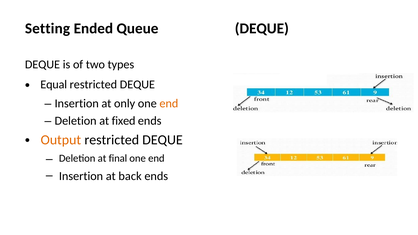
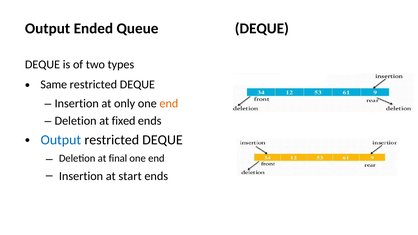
Setting at (47, 29): Setting -> Output
Equal: Equal -> Same
Output at (61, 140) colour: orange -> blue
back: back -> start
